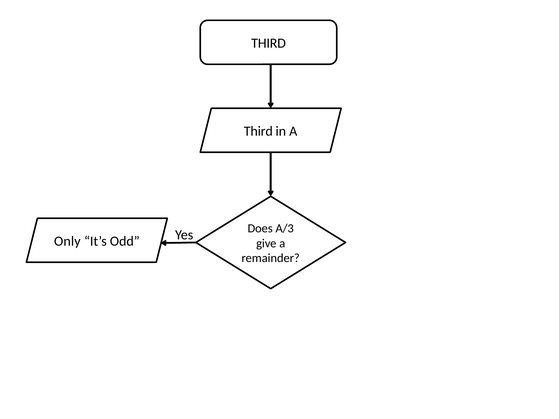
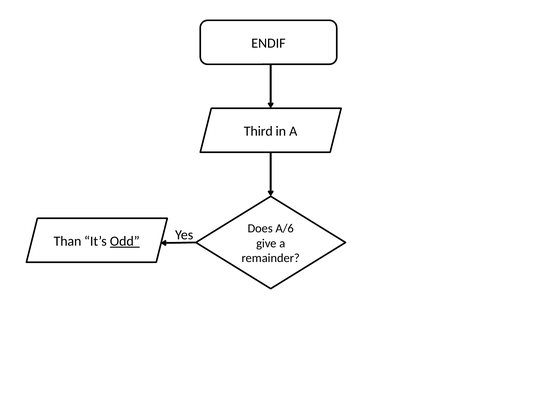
THIRD at (269, 43): THIRD -> ENDIF
A/3: A/3 -> A/6
Only: Only -> Than
Odd underline: none -> present
